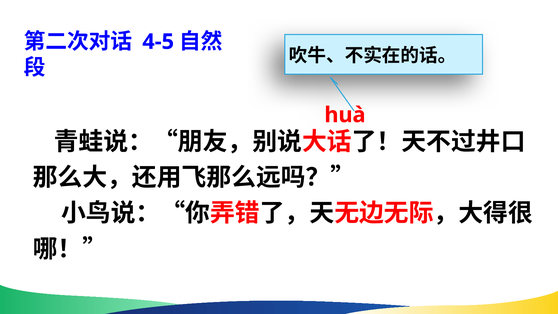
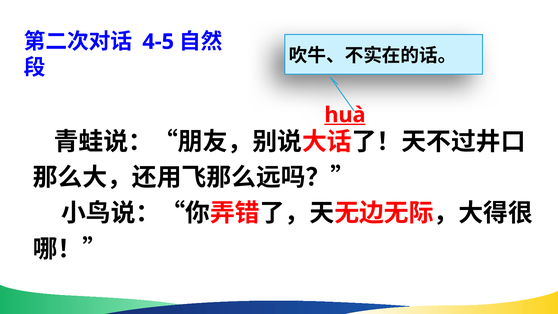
huà underline: none -> present
